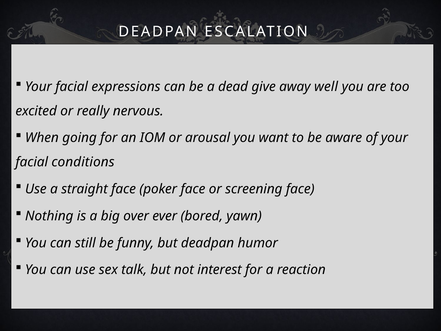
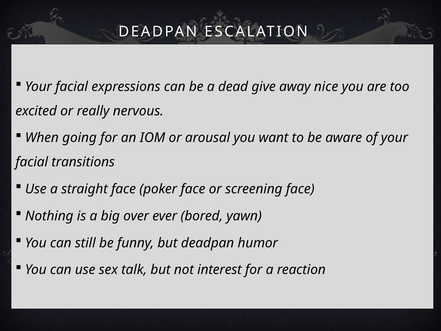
well: well -> nice
conditions: conditions -> transitions
